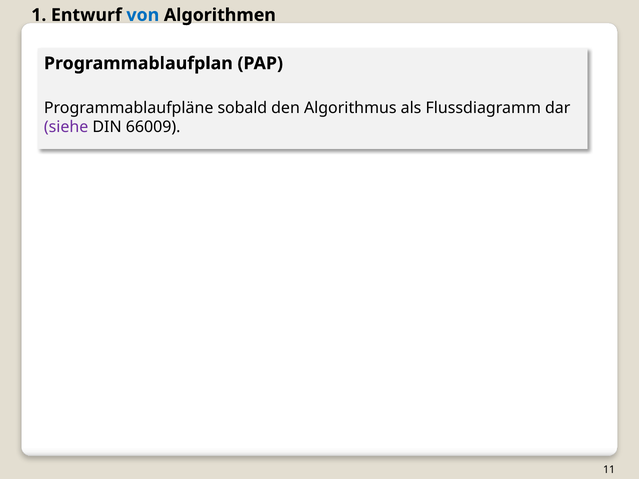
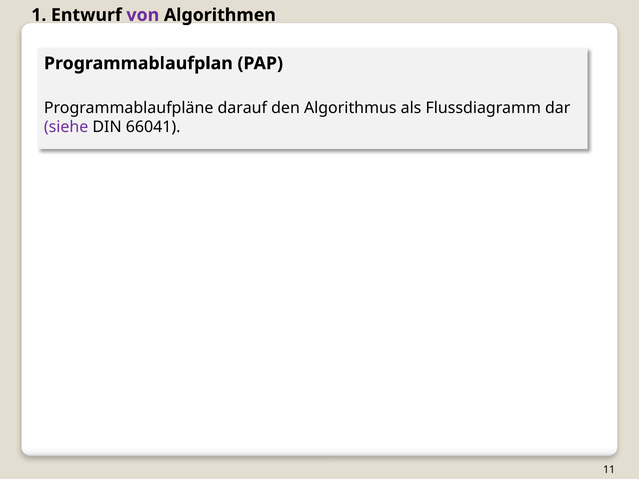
von colour: blue -> purple
sobald: sobald -> darauf
66009: 66009 -> 66041
